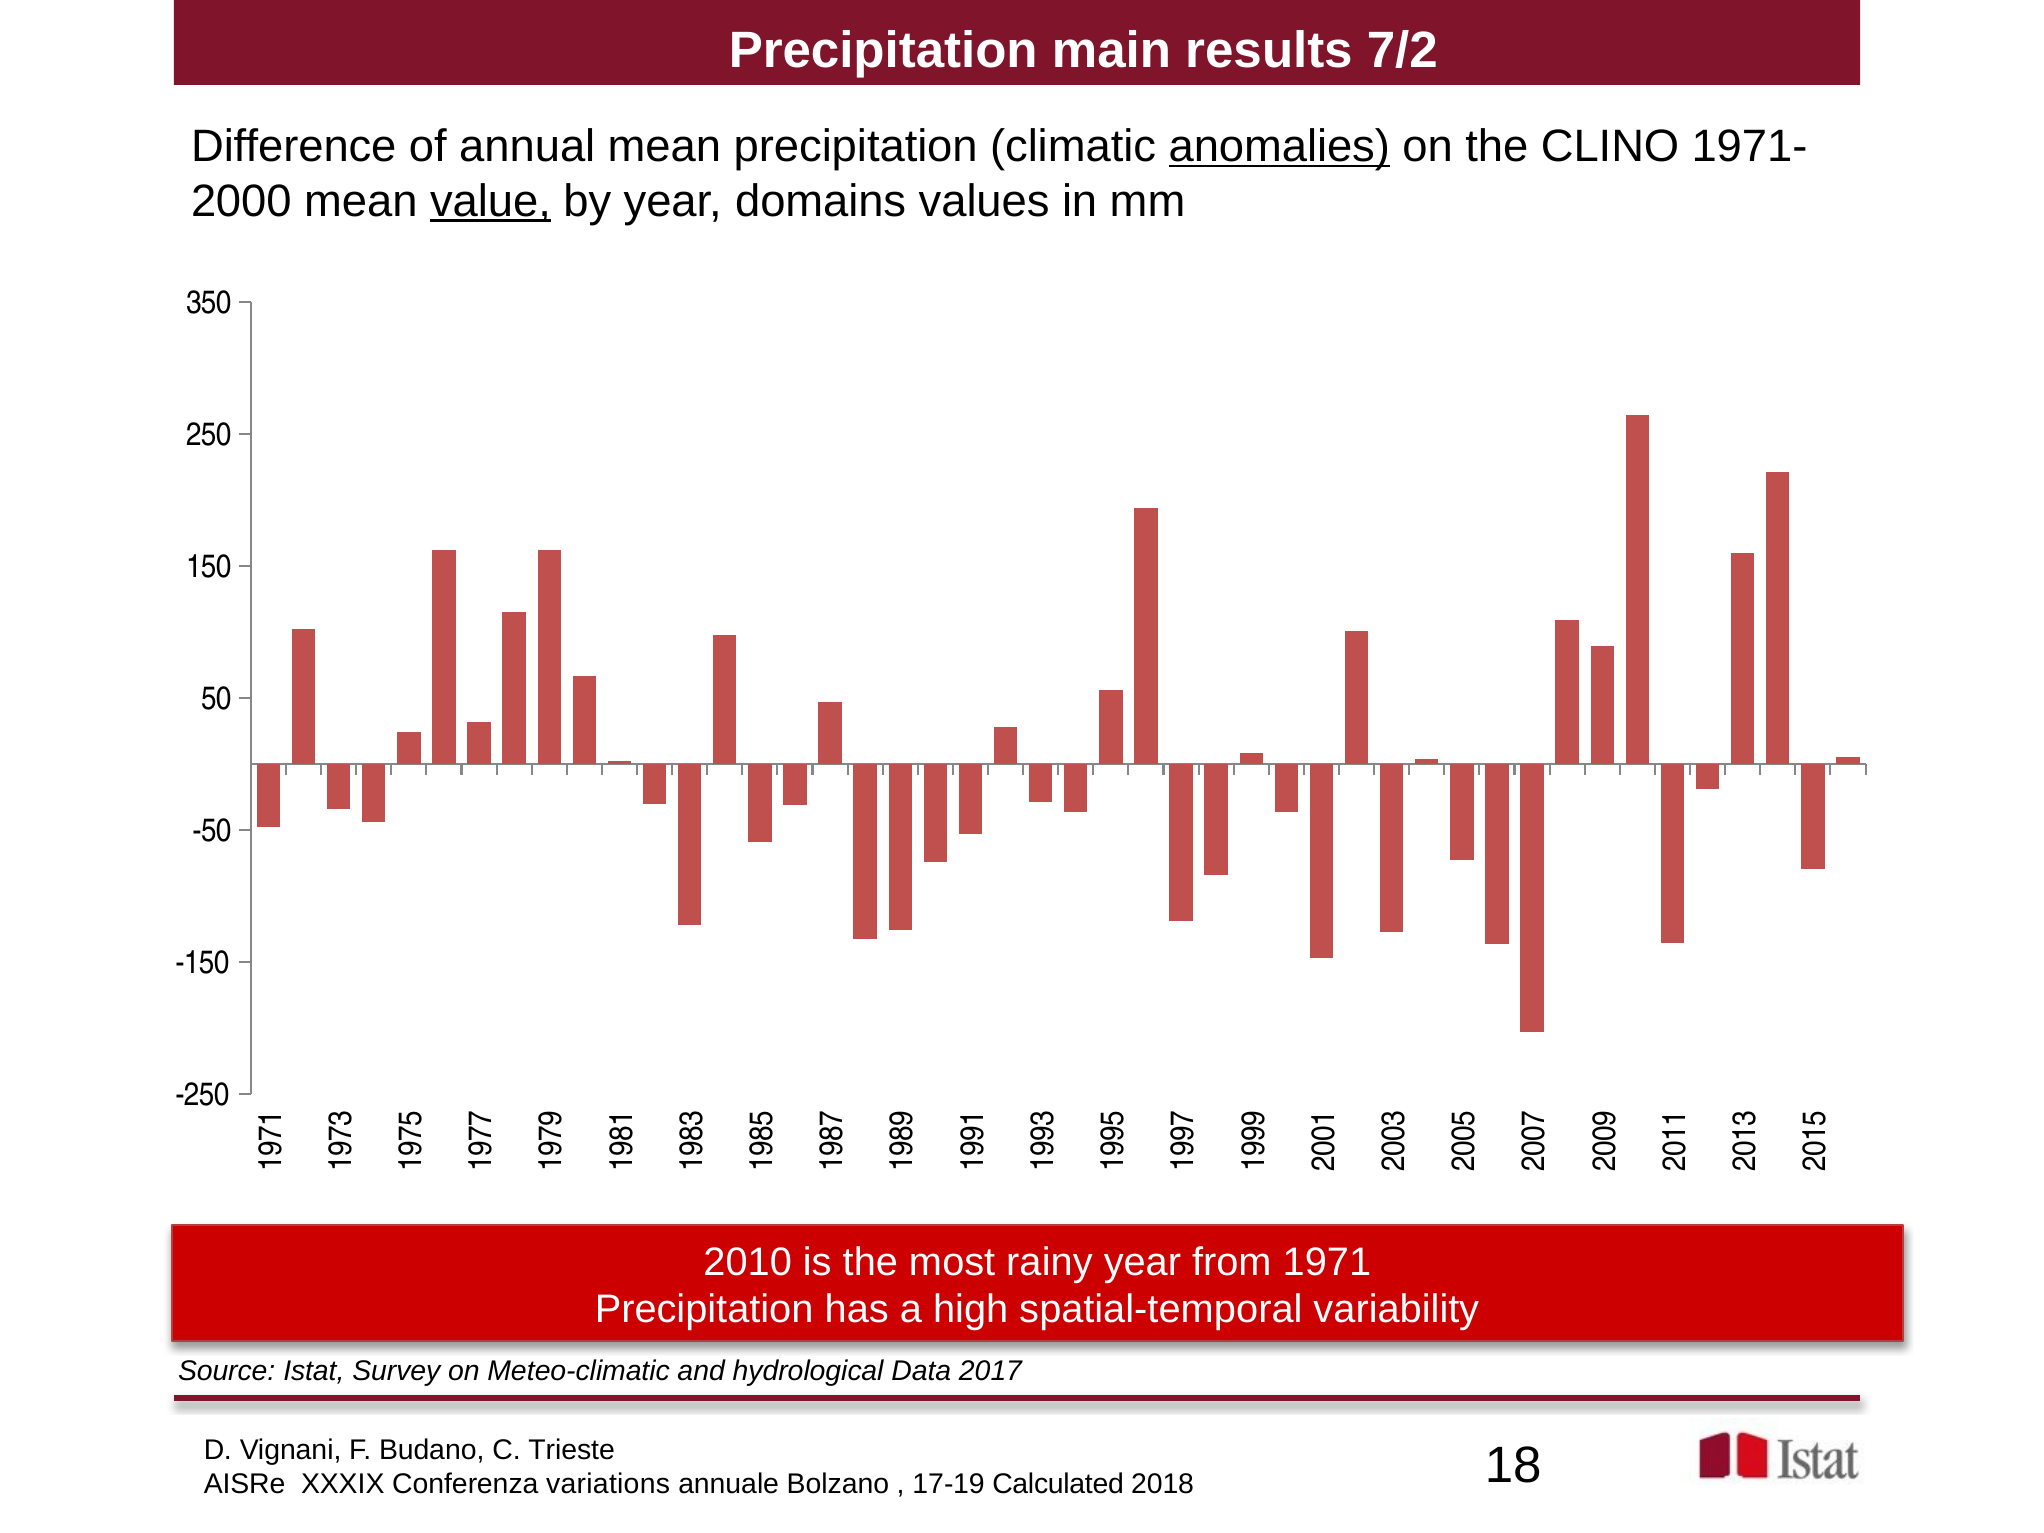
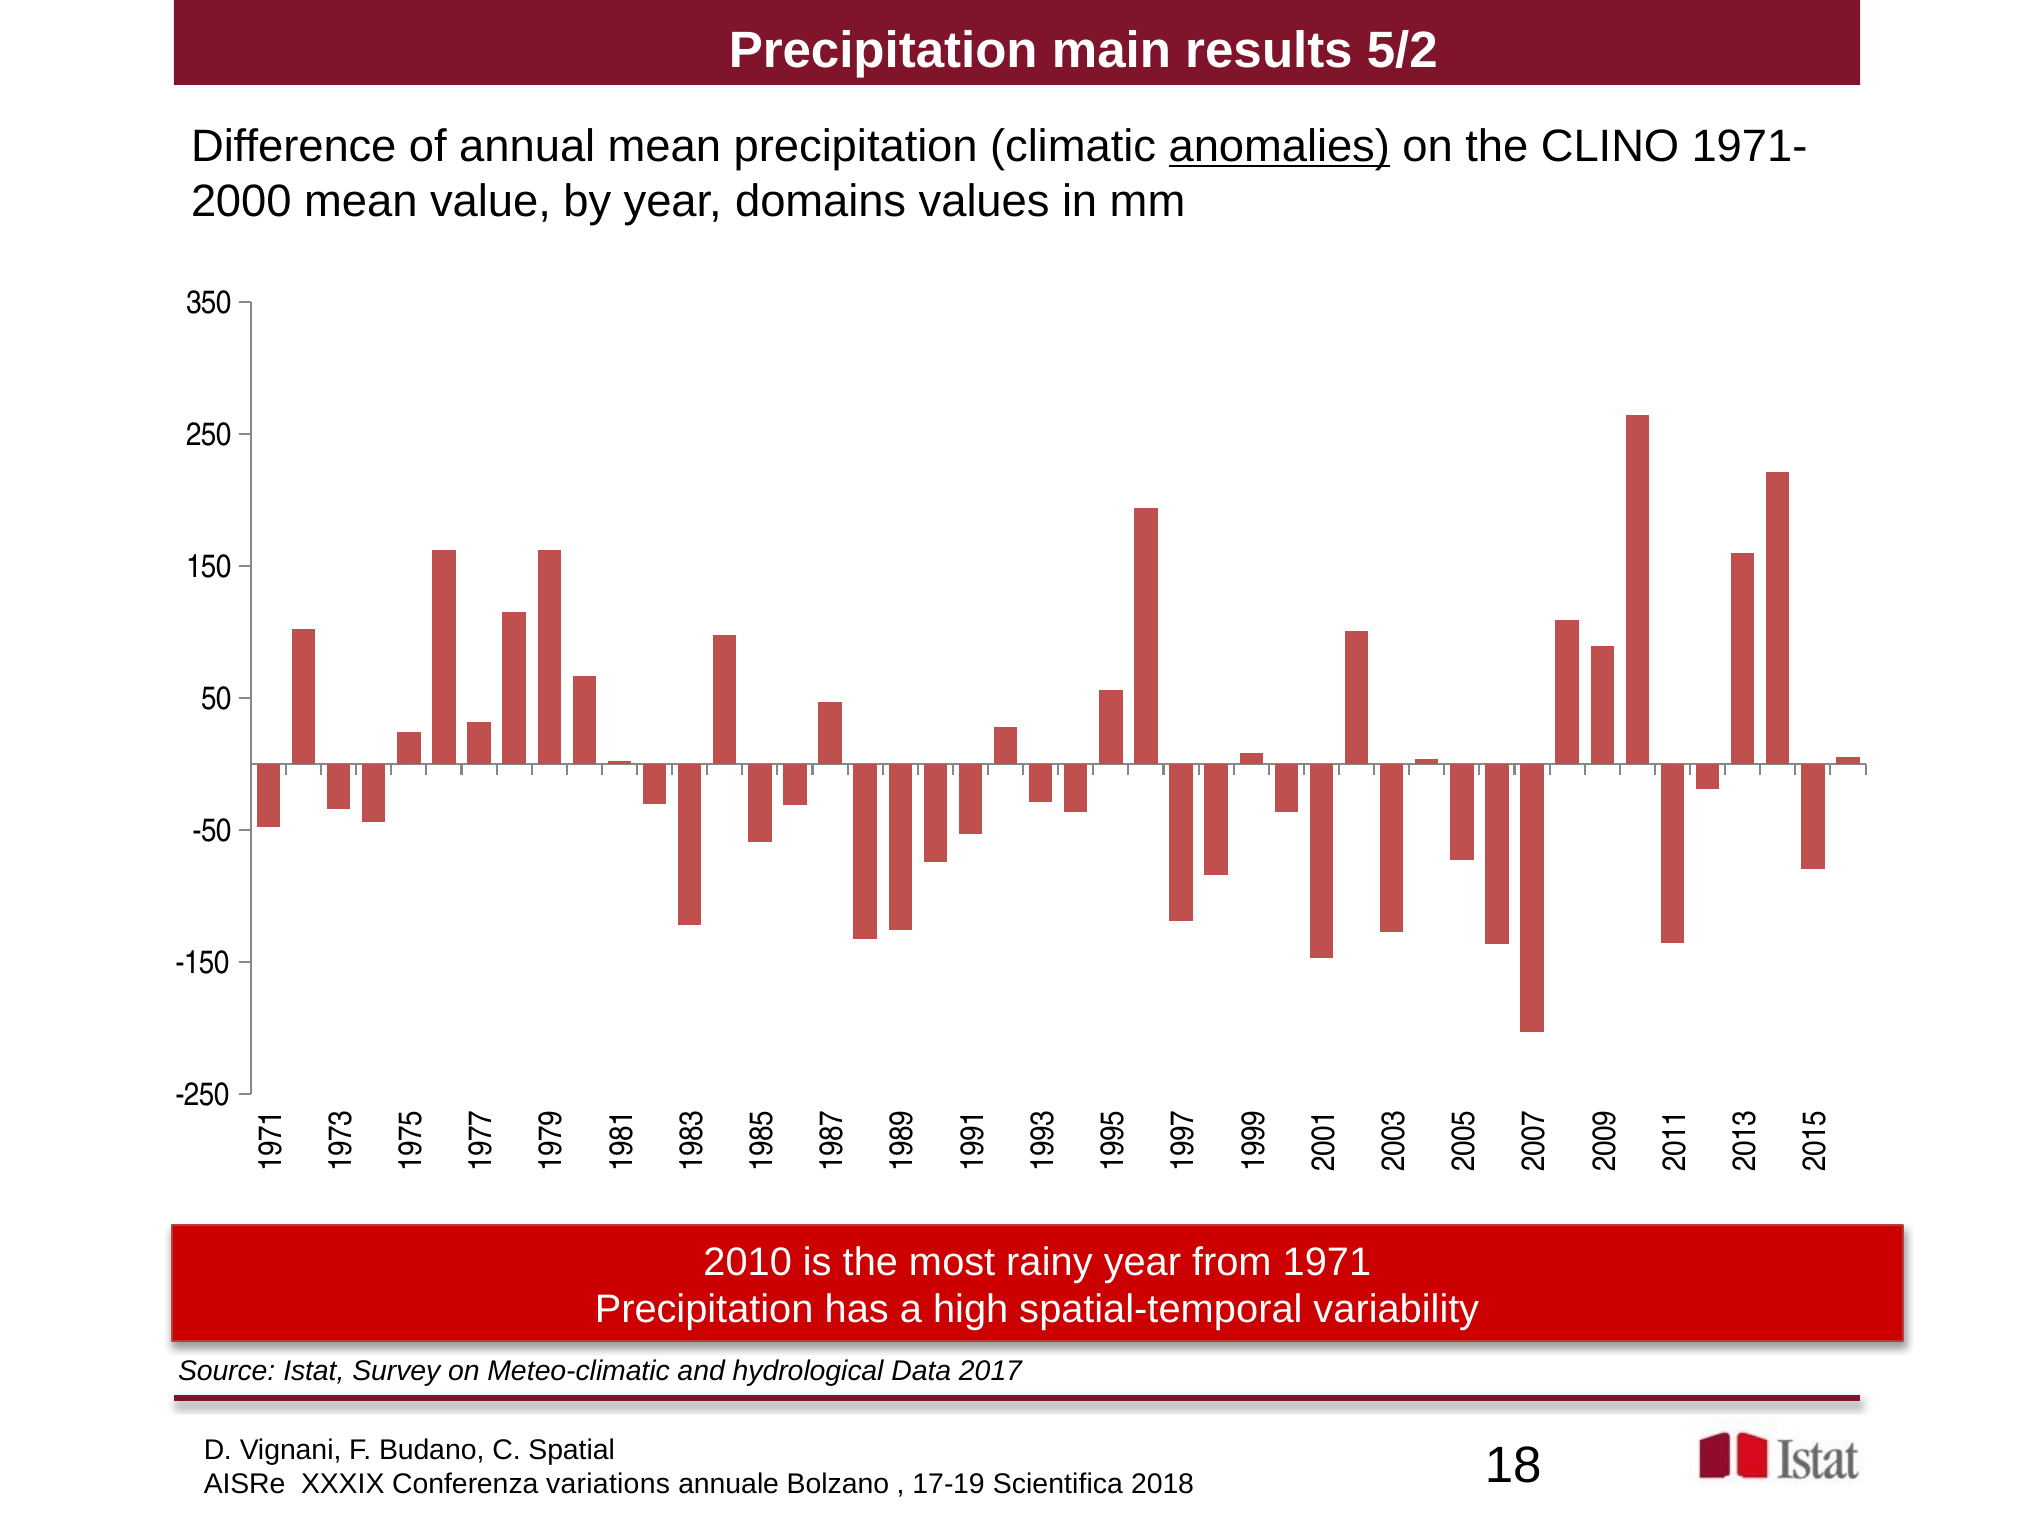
7/2: 7/2 -> 5/2
value underline: present -> none
Trieste: Trieste -> Spatial
Calculated: Calculated -> Scientifica
